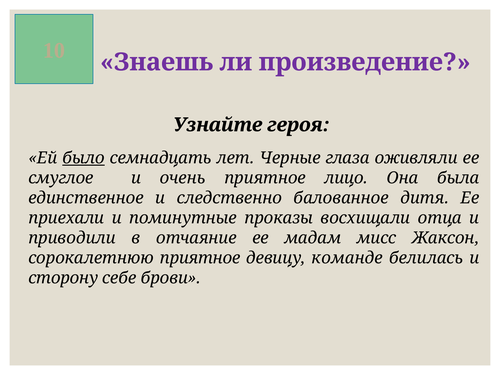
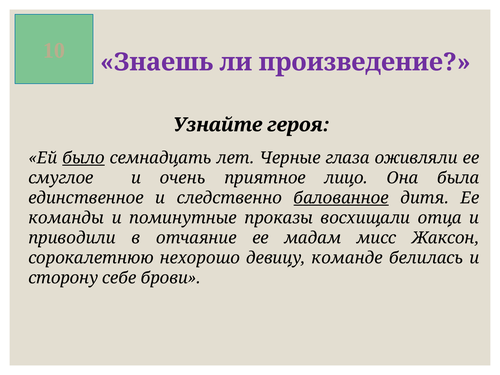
балованное underline: none -> present
приехали: приехали -> команды
сорокалетнюю приятное: приятное -> нехорошо
